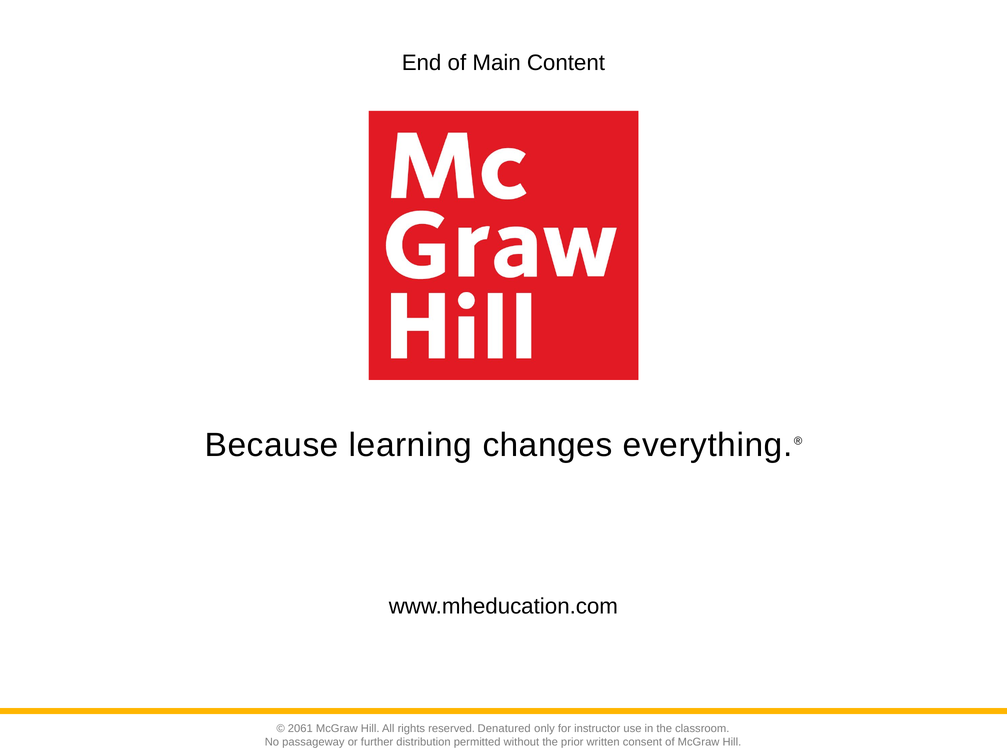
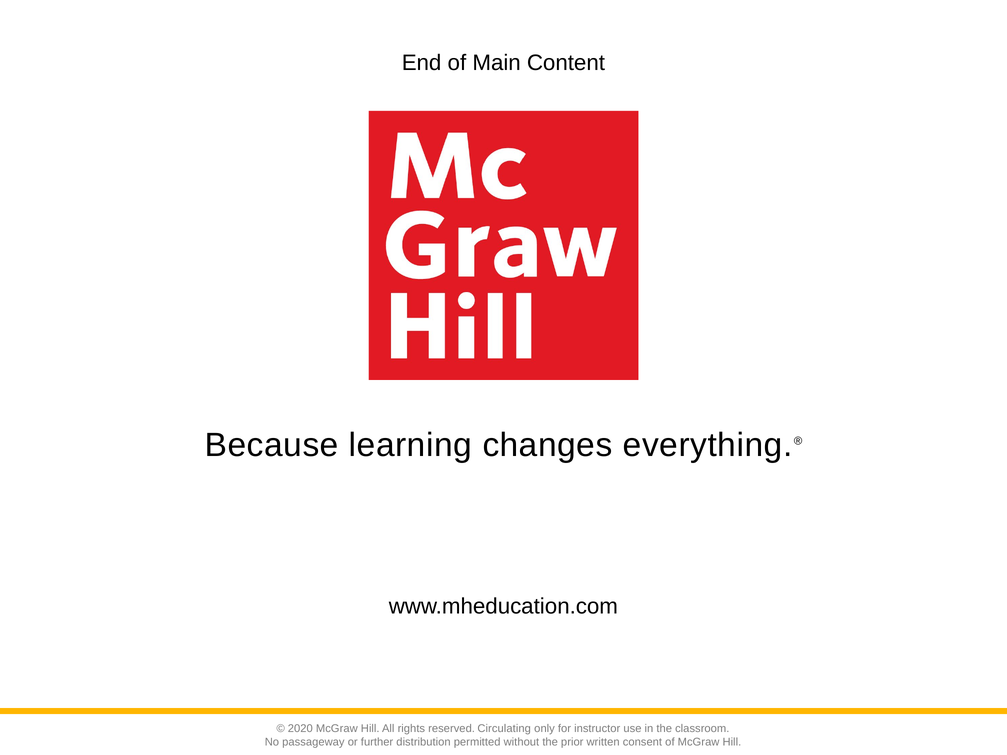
2061: 2061 -> 2020
Denatured: Denatured -> Circulating
